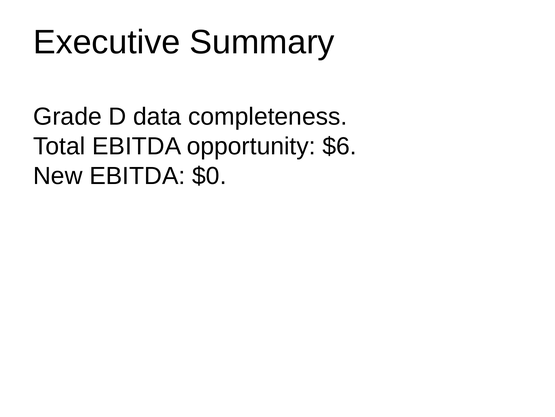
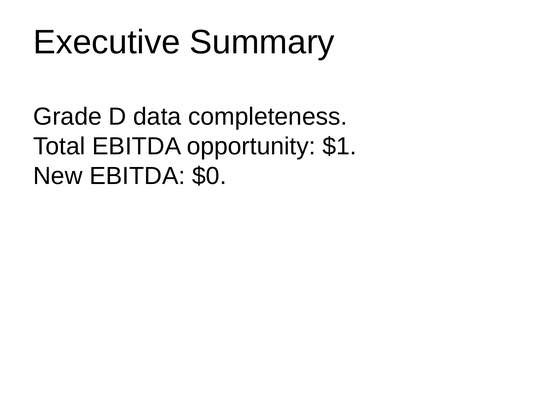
$6: $6 -> $1
